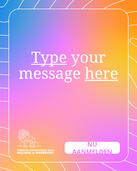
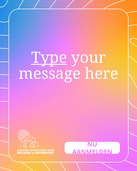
here underline: present -> none
